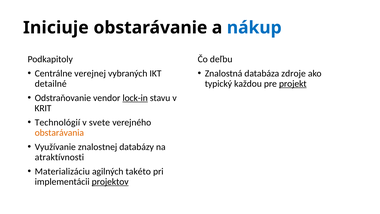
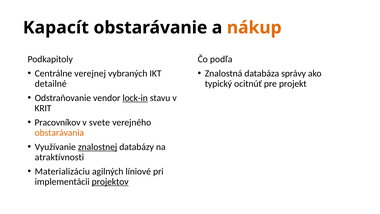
Iniciuje: Iniciuje -> Kapacít
nákup colour: blue -> orange
deľbu: deľbu -> podľa
zdroje: zdroje -> správy
každou: každou -> ocitnúť
projekt underline: present -> none
Technológií: Technológií -> Pracovníkov
znalostnej underline: none -> present
takéto: takéto -> líniové
